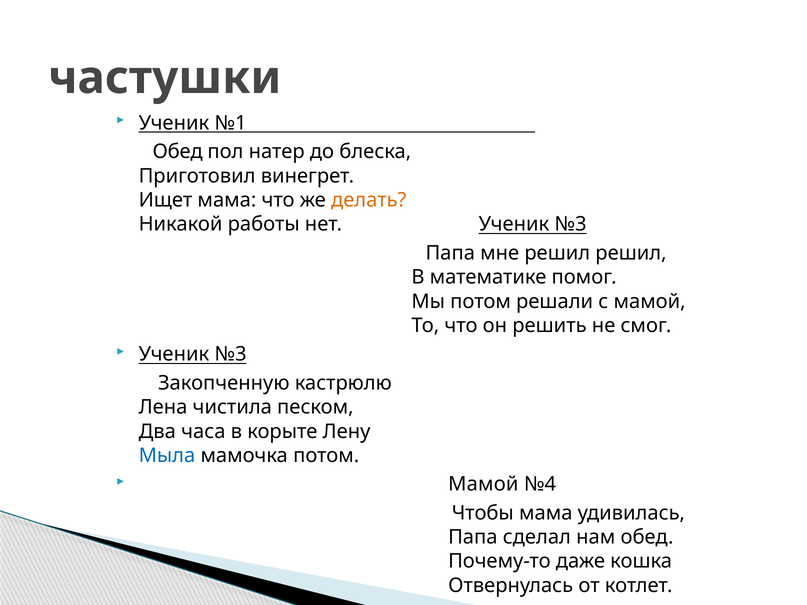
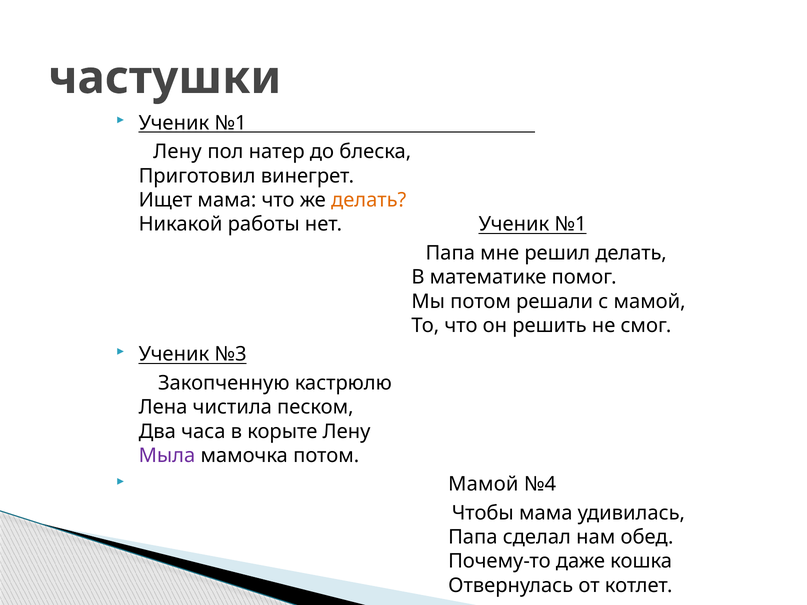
Обед at (178, 152): Обед -> Лену
нет Ученик №3: №3 -> №1
решил решил: решил -> делать
Мыла colour: blue -> purple
